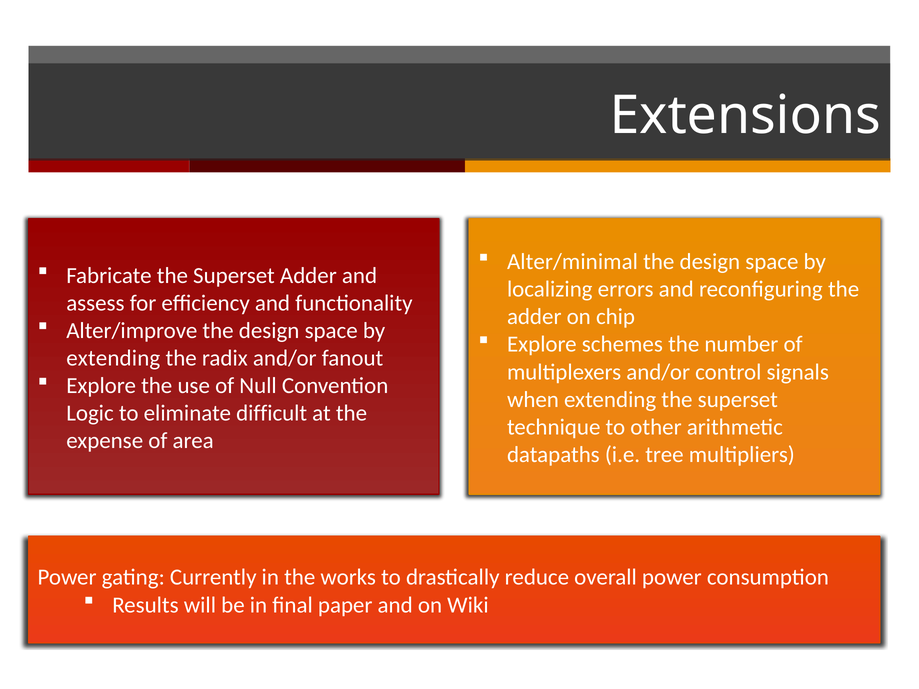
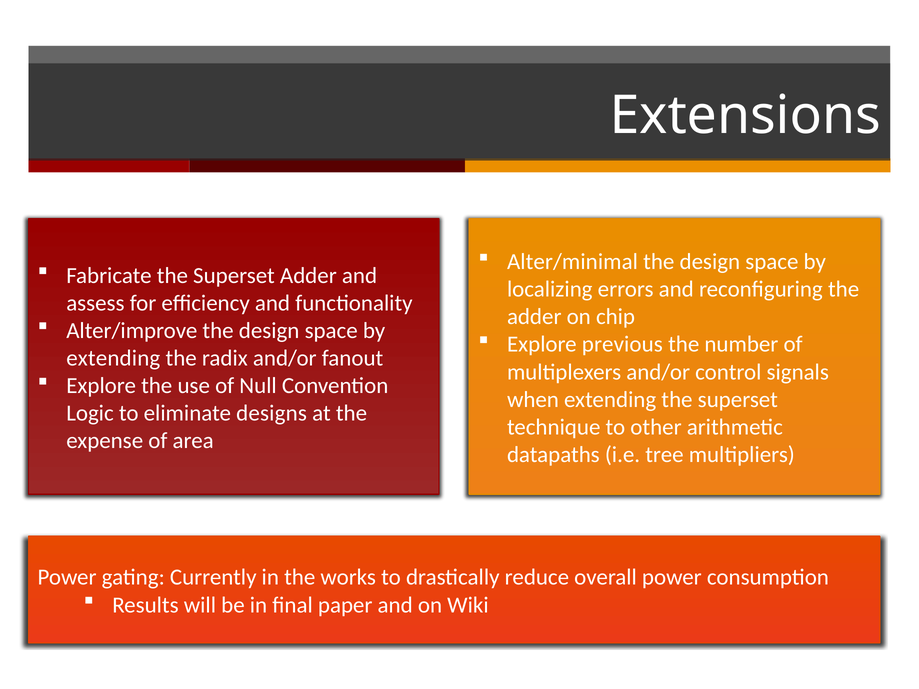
schemes: schemes -> previous
difficult: difficult -> designs
